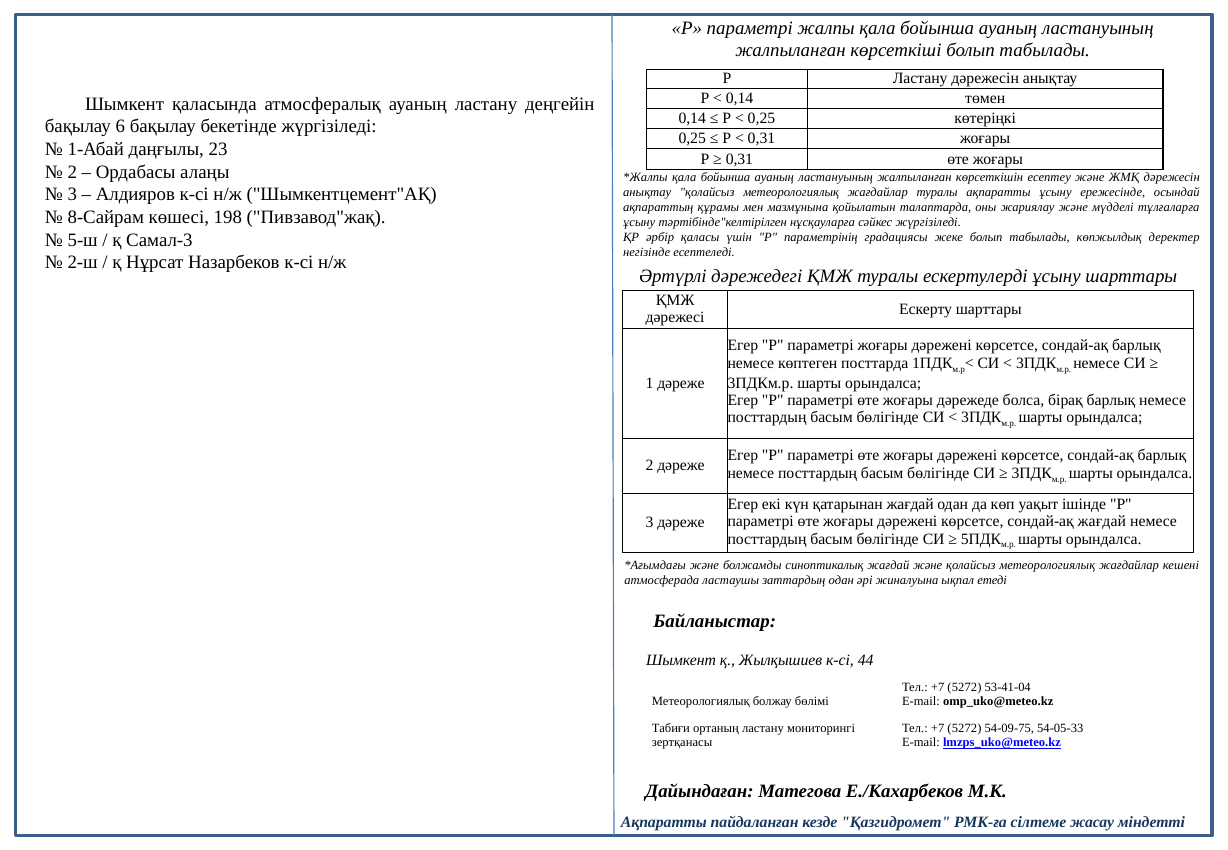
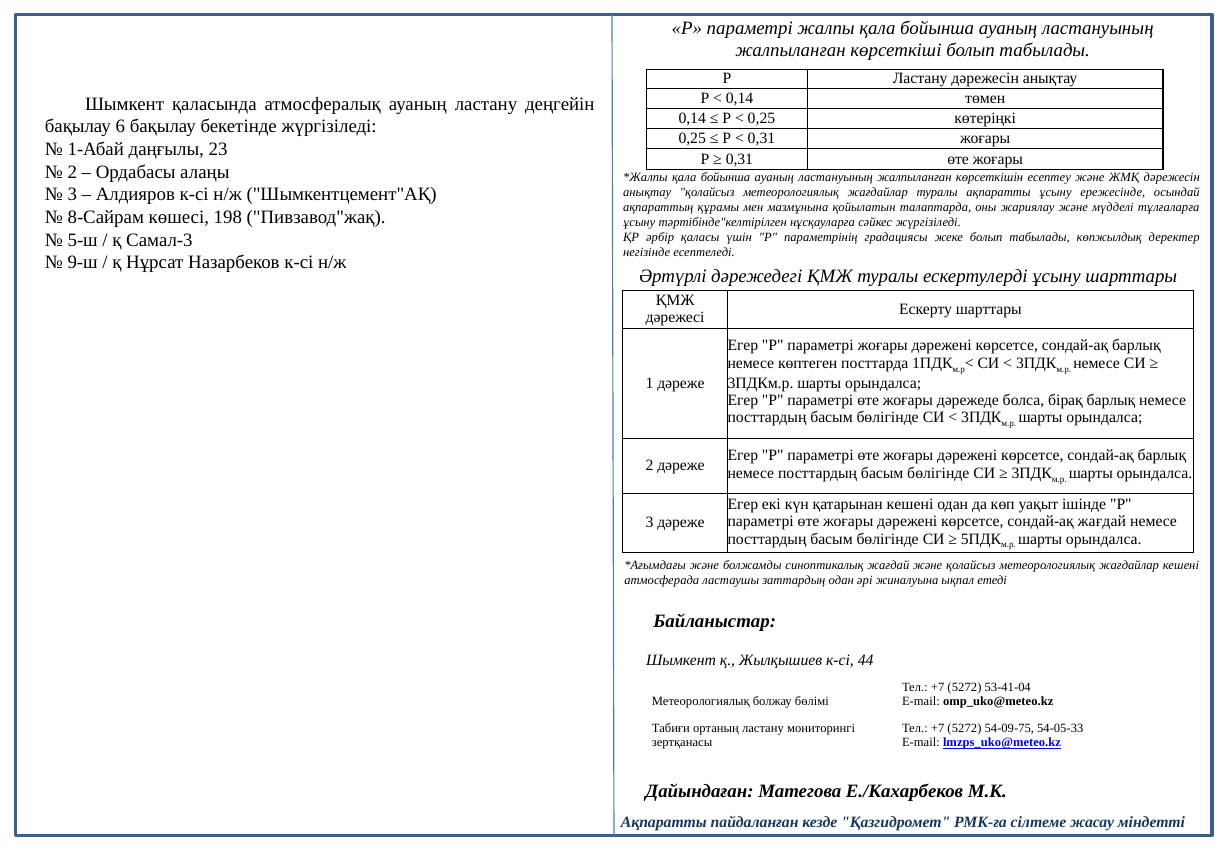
2-ш: 2-ш -> 9-ш
қатарынан жағдай: жағдай -> кешені
